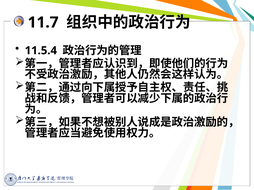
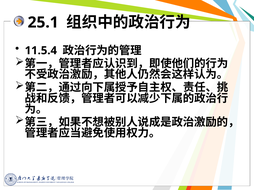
11.7: 11.7 -> 25.1
